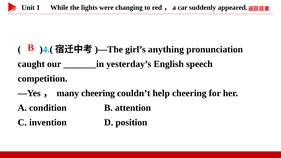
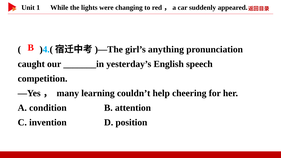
many cheering: cheering -> learning
